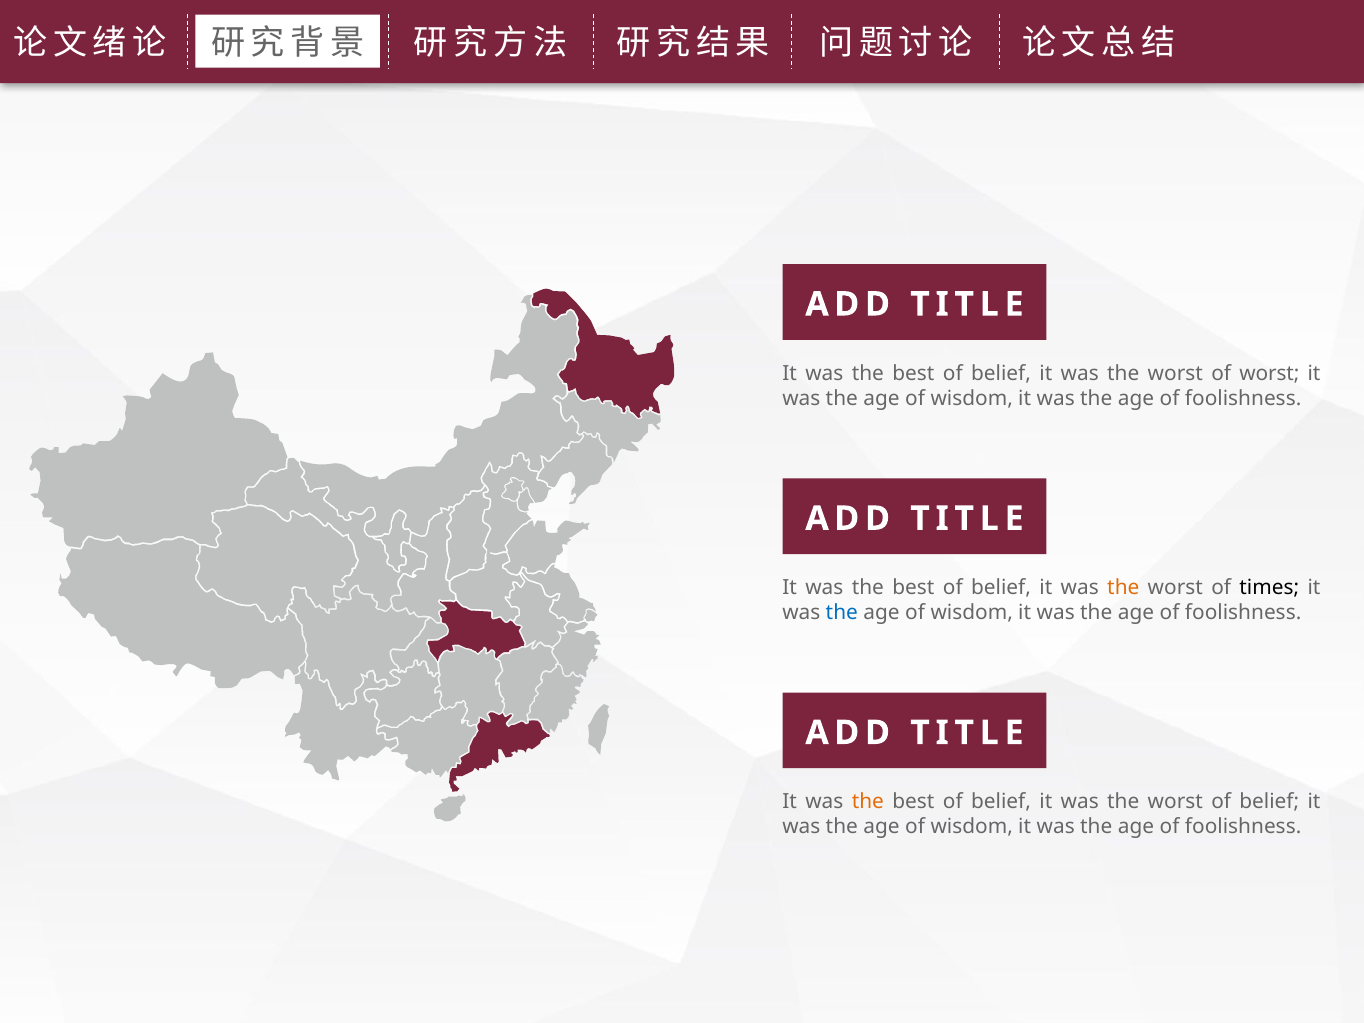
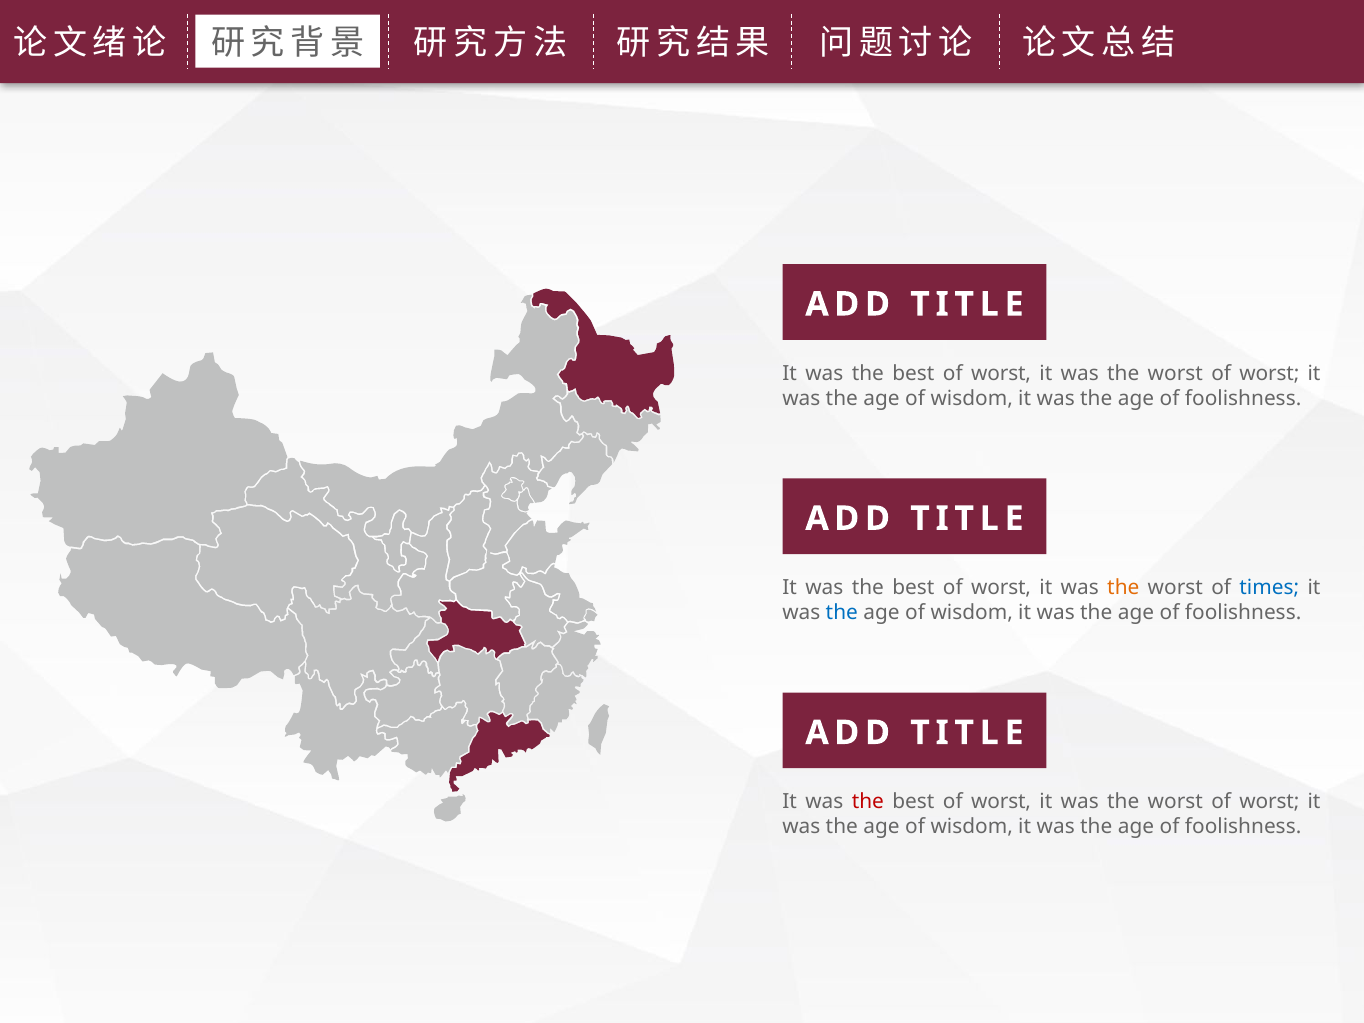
belief at (1001, 373): belief -> worst
belief at (1001, 588): belief -> worst
times colour: black -> blue
the at (868, 802) colour: orange -> red
belief at (1001, 802): belief -> worst
belief at (1269, 802): belief -> worst
